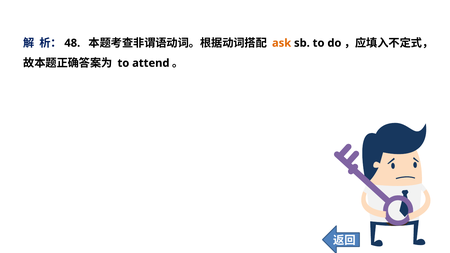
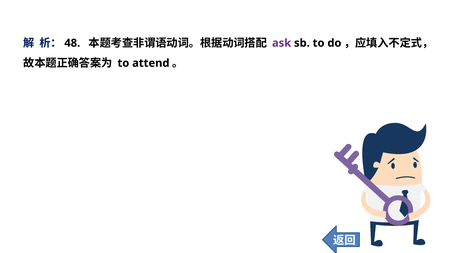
ask colour: orange -> purple
